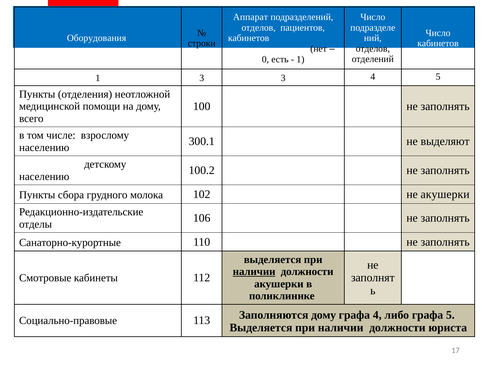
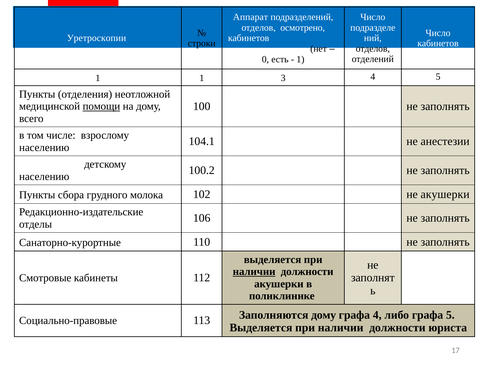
пациентов: пациентов -> осмотрено
Оборудования: Оборудования -> Уретроскопии
1 3: 3 -> 1
помощи underline: none -> present
300.1: 300.1 -> 104.1
выделяют: выделяют -> анестезии
